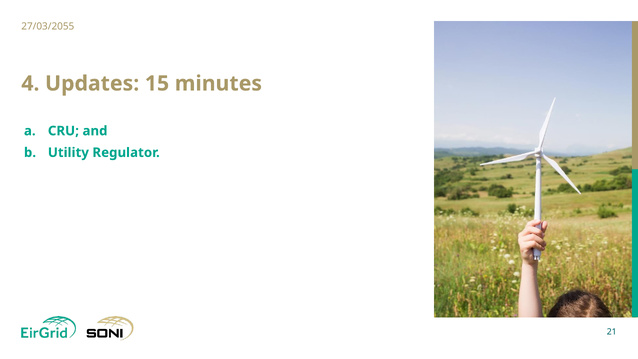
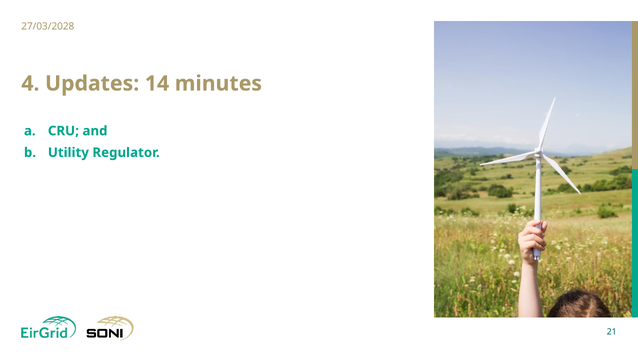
27/03/2055: 27/03/2055 -> 27/03/2028
15: 15 -> 14
